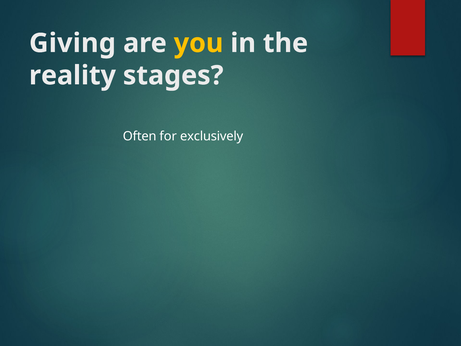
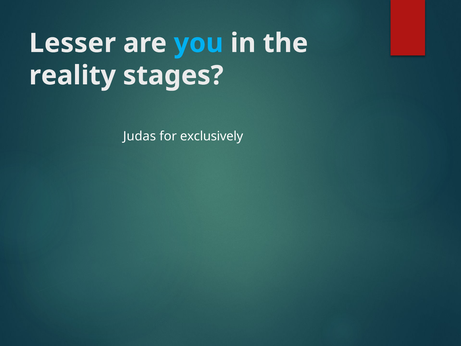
Giving: Giving -> Lesser
you colour: yellow -> light blue
Often: Often -> Judas
